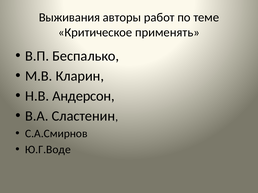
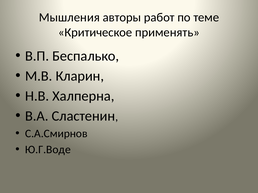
Выживания: Выживания -> Мышления
Андерсон: Андерсон -> Халперна
